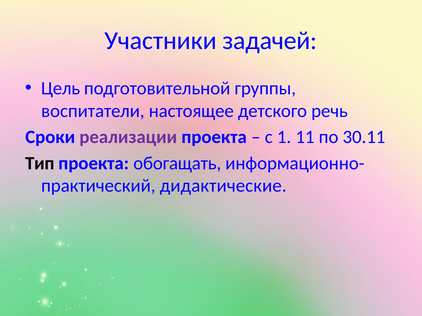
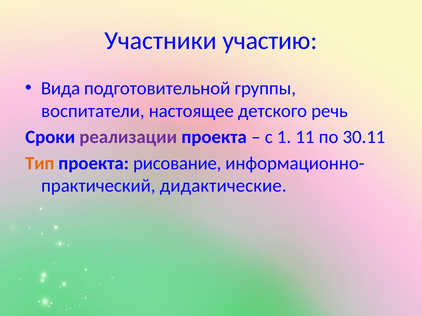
задачей: задачей -> участию
Цель: Цель -> Вида
Тип colour: black -> orange
обогащать: обогащать -> рисование
